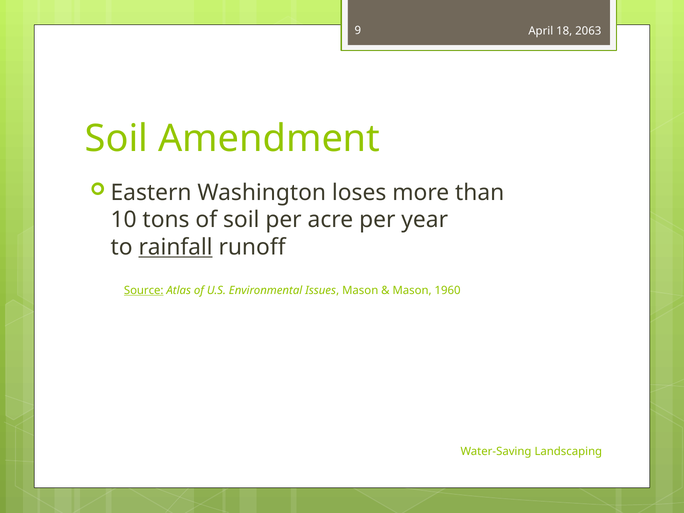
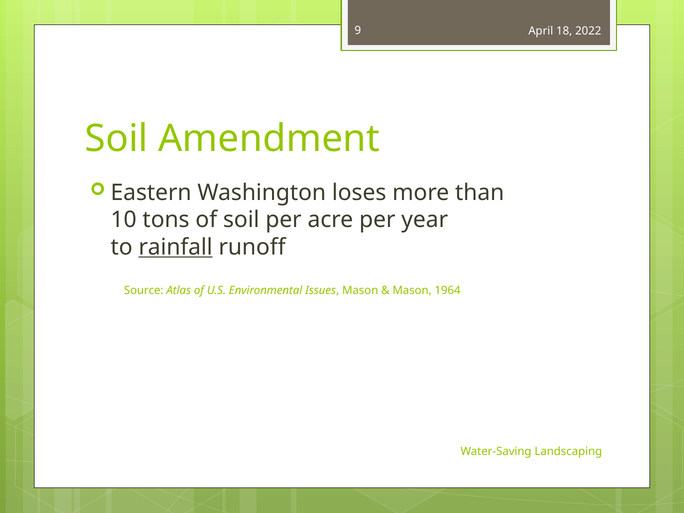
2063: 2063 -> 2022
Source underline: present -> none
1960: 1960 -> 1964
